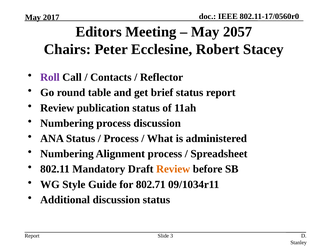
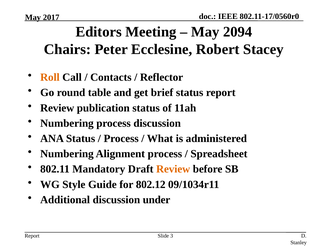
2057: 2057 -> 2094
Roll colour: purple -> orange
802.71: 802.71 -> 802.12
discussion status: status -> under
